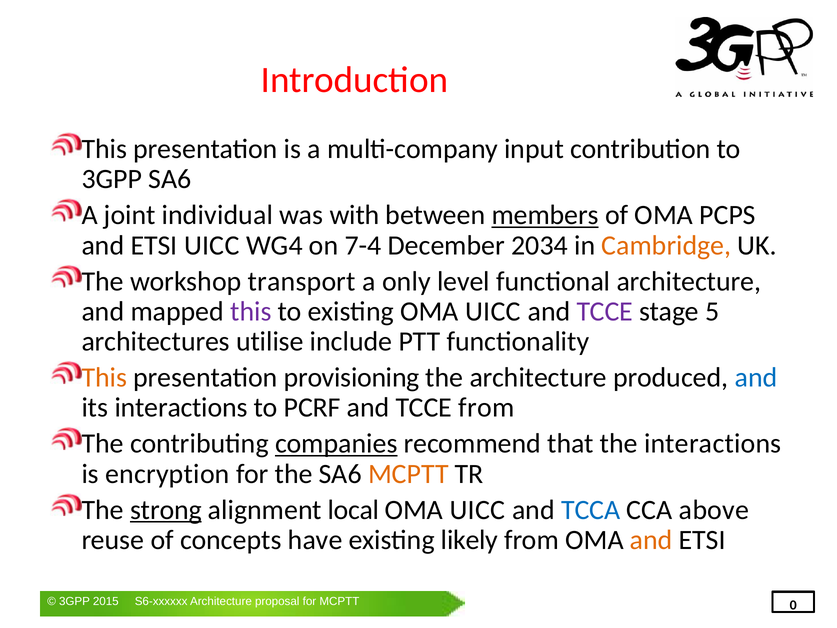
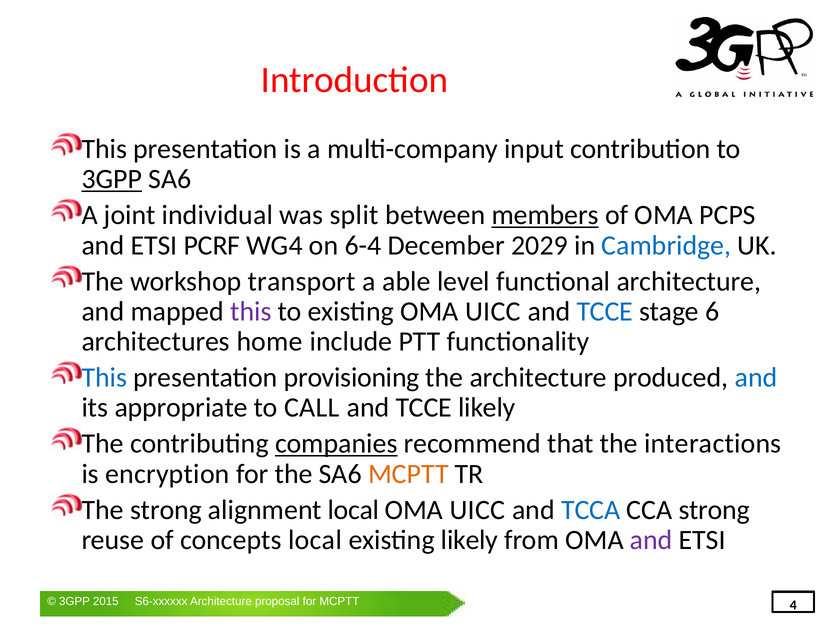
3GPP at (112, 179) underline: none -> present
with: with -> split
ETSI UICC: UICC -> PCRF
7-4: 7-4 -> 6-4
2034: 2034 -> 2029
Cambridge colour: orange -> blue
only: only -> able
TCCE at (605, 311) colour: purple -> blue
5: 5 -> 6
utilise: utilise -> home
This at (104, 377) colour: orange -> blue
its interactions: interactions -> appropriate
PCRF: PCRF -> CALL
TCCE from: from -> likely
strong at (166, 510) underline: present -> none
CCA above: above -> strong
concepts have: have -> local
and at (651, 540) colour: orange -> purple
0: 0 -> 4
